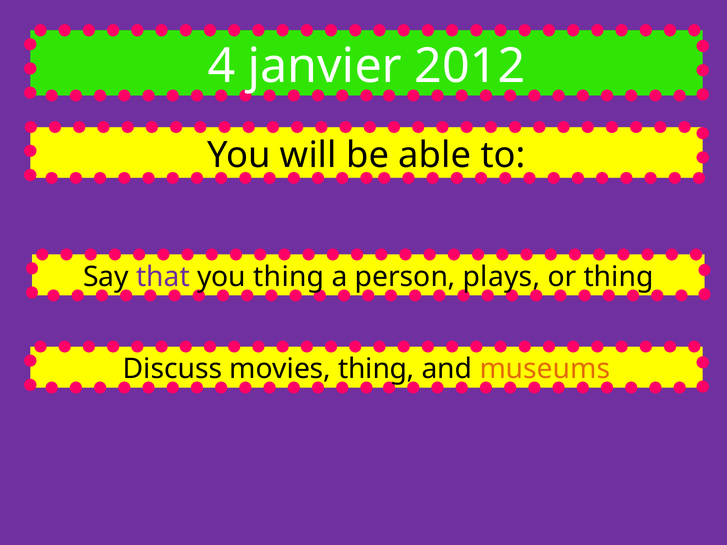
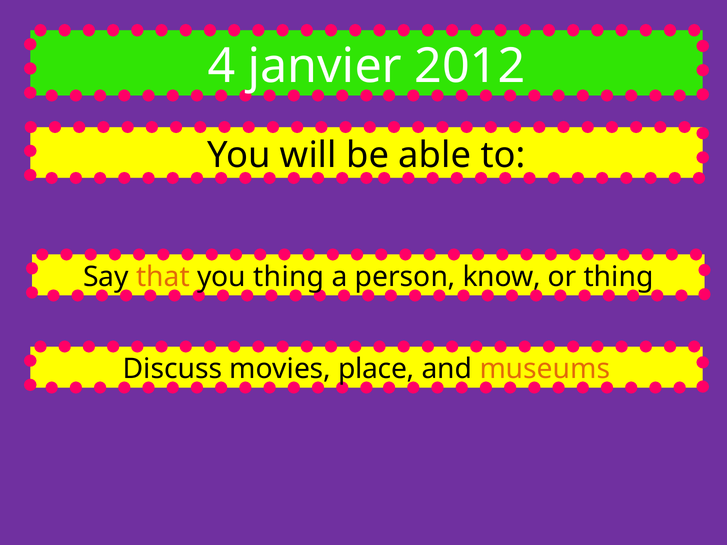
that colour: purple -> orange
plays: plays -> know
movies thing: thing -> place
